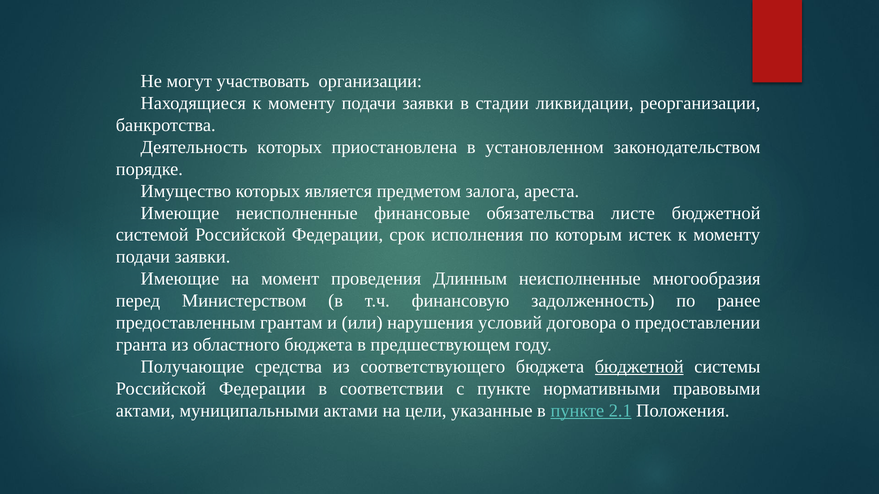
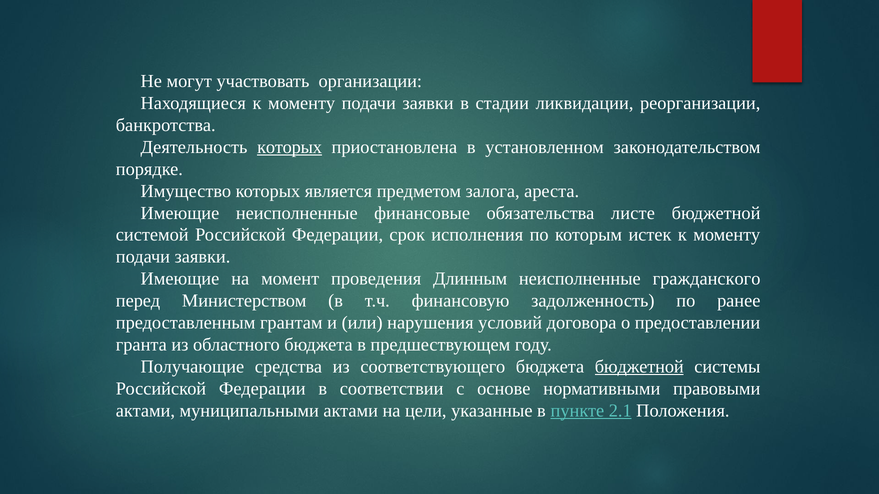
которых at (290, 147) underline: none -> present
многообразия: многообразия -> гражданского
с пункте: пункте -> основе
